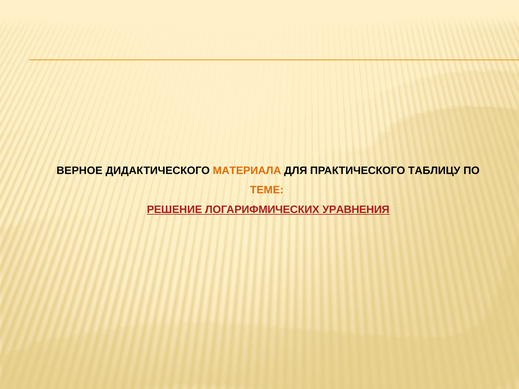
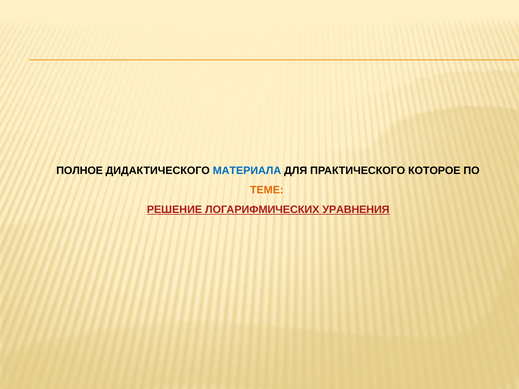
ВЕРНОЕ: ВЕРНОЕ -> ПОЛНОЕ
МАТЕРИАЛА colour: orange -> blue
ТАБЛИЦУ: ТАБЛИЦУ -> КОТОРОЕ
